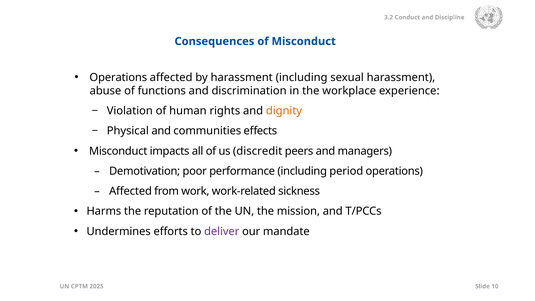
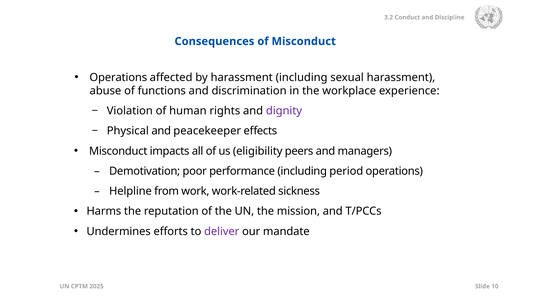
dignity colour: orange -> purple
communities: communities -> peacekeeper
discredit: discredit -> eligibility
Affected at (131, 191): Affected -> Helpline
